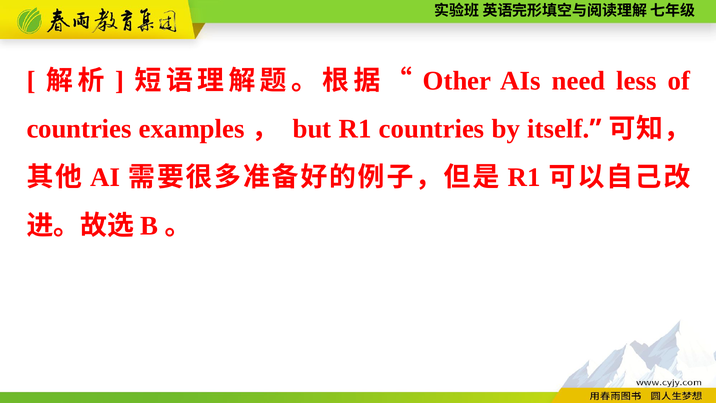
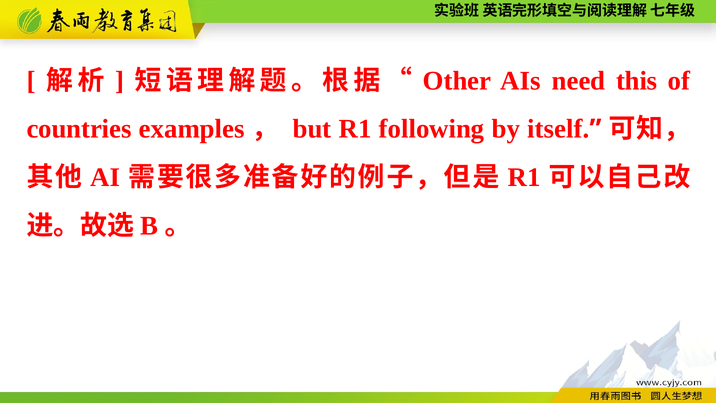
less: less -> this
R1 countries: countries -> following
